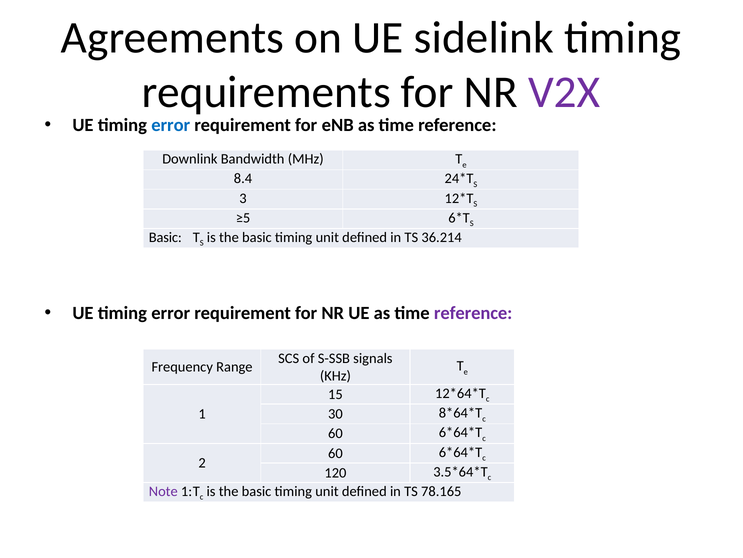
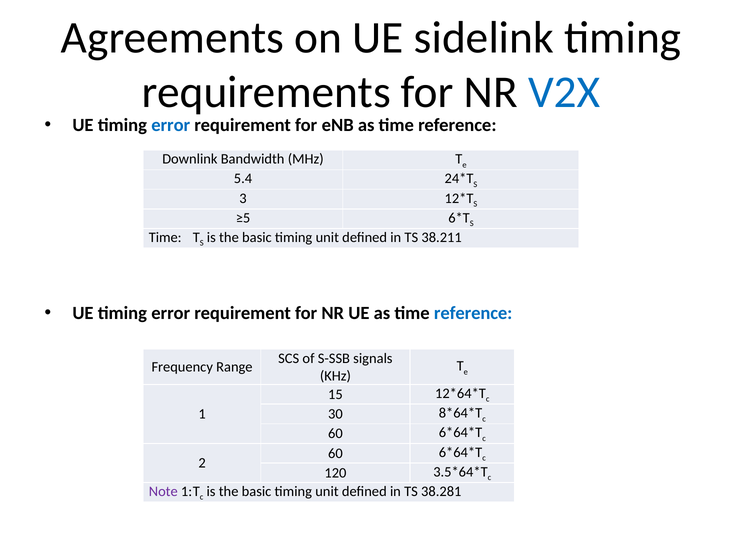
V2X colour: purple -> blue
8.4: 8.4 -> 5.4
Basic at (165, 237): Basic -> Time
36.214: 36.214 -> 38.211
reference at (473, 313) colour: purple -> blue
78.165: 78.165 -> 38.281
